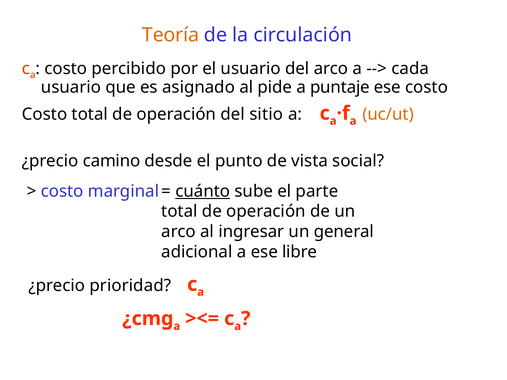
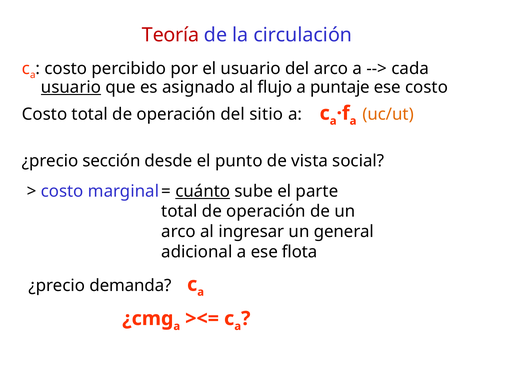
Teoría colour: orange -> red
usuario at (71, 87) underline: none -> present
pide: pide -> flujo
camino: camino -> sección
libre: libre -> flota
prioridad: prioridad -> demanda
